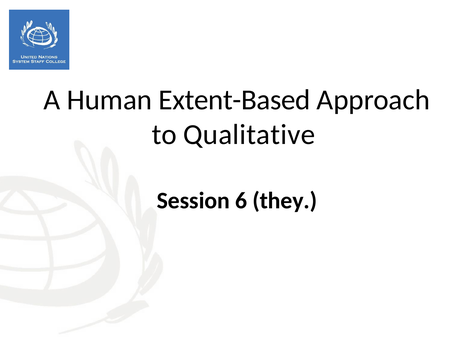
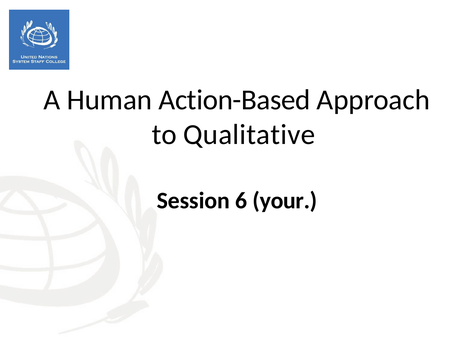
Extent-Based: Extent-Based -> Action-Based
they: they -> your
